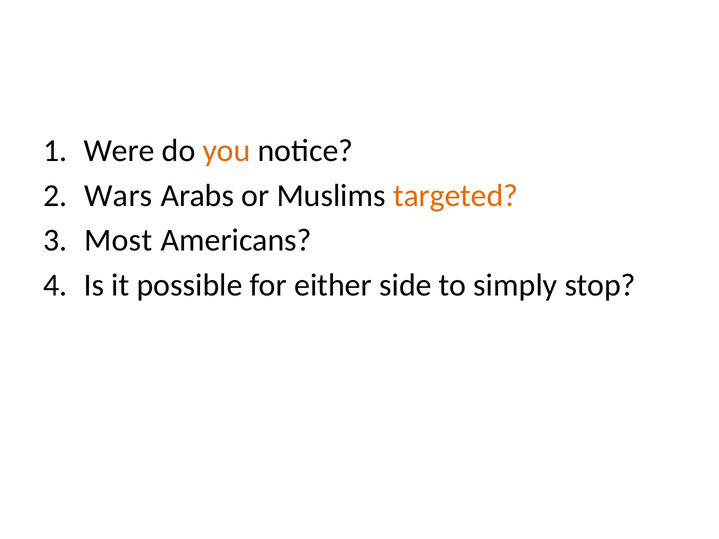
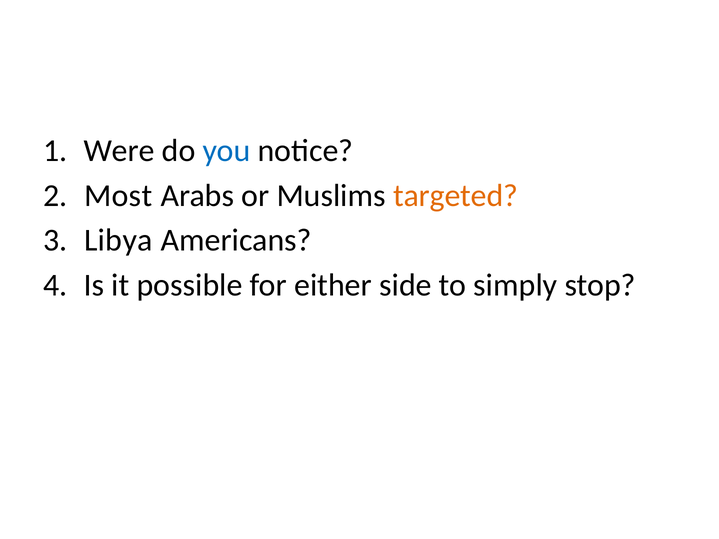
you colour: orange -> blue
Wars: Wars -> Most
Most: Most -> Libya
